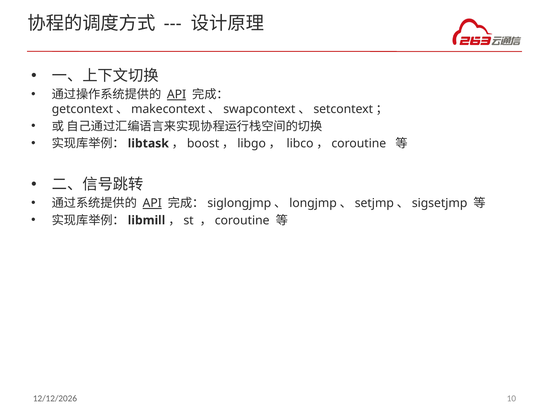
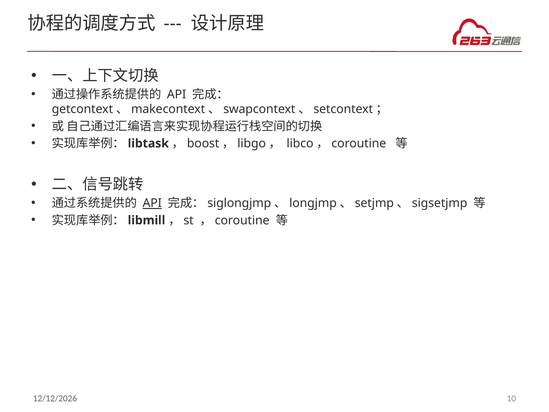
API at (177, 95) underline: present -> none
